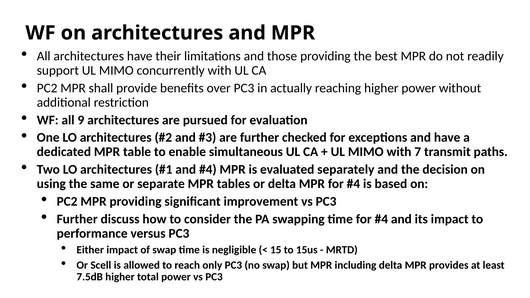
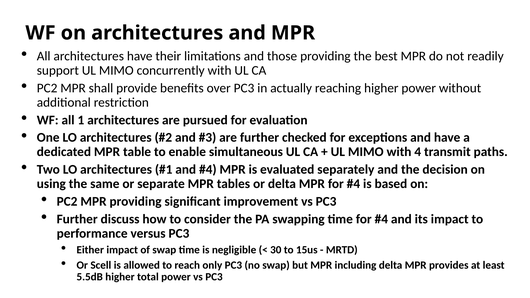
9: 9 -> 1
7: 7 -> 4
15: 15 -> 30
7.5dB: 7.5dB -> 5.5dB
